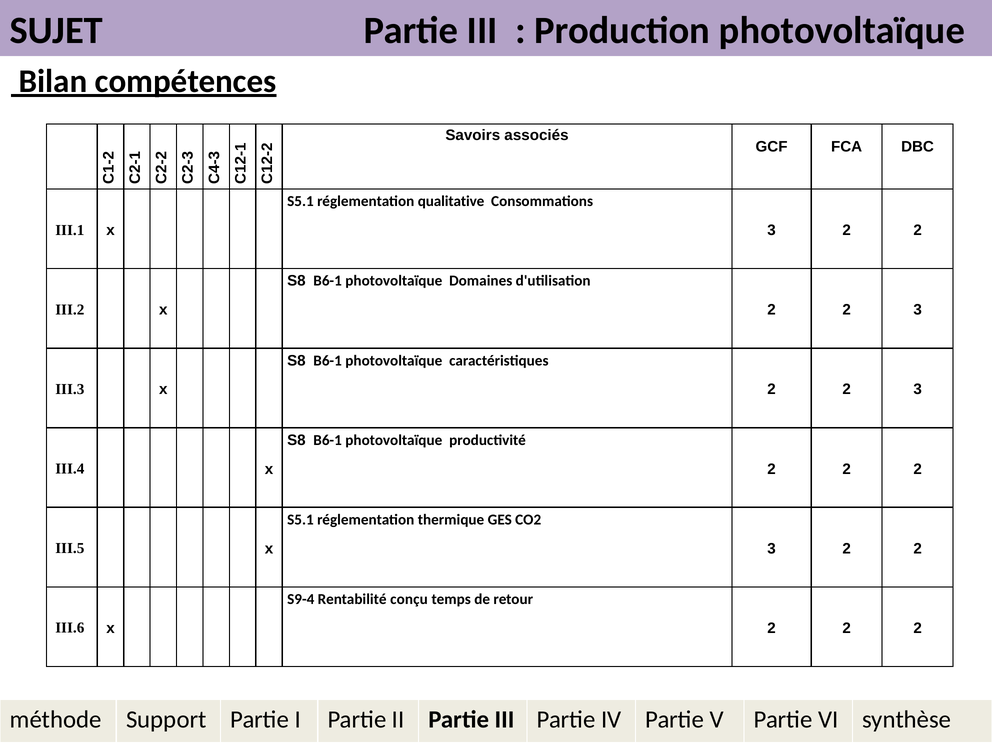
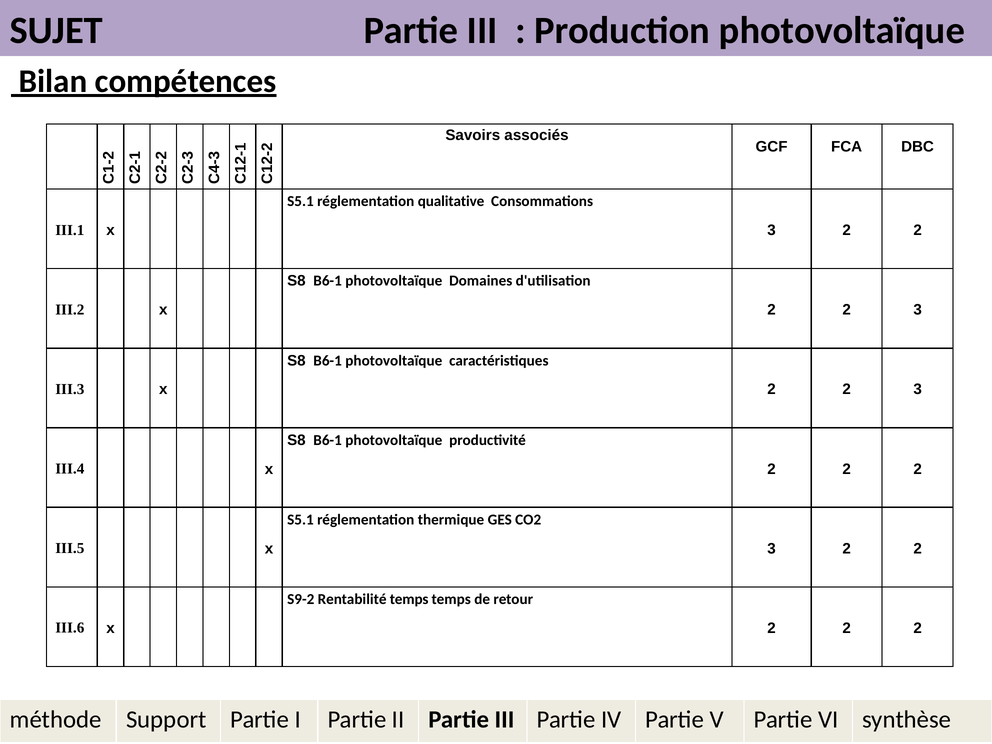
S9-4: S9-4 -> S9-2
Rentabilité conçu: conçu -> temps
